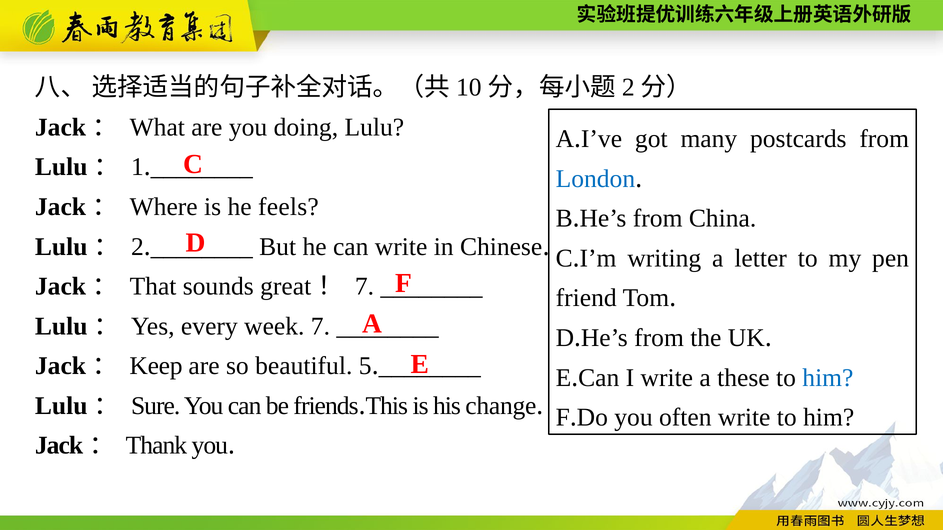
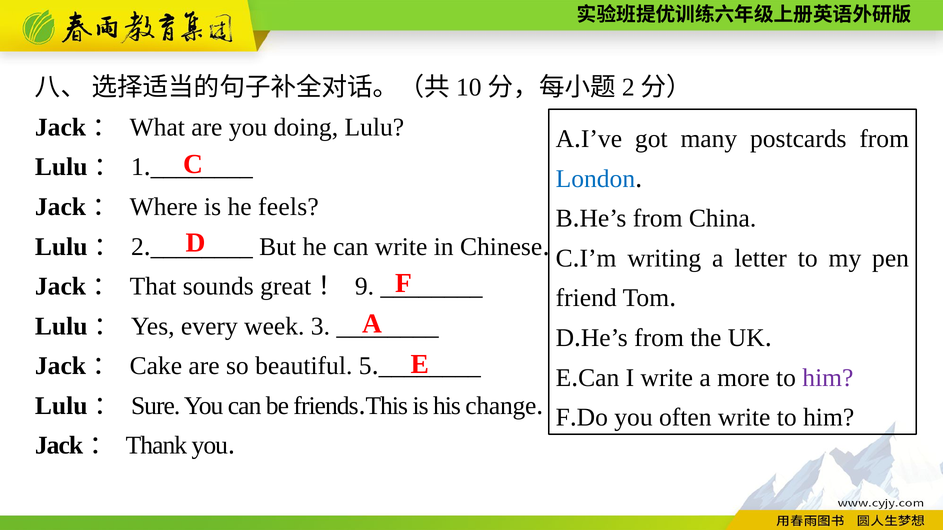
great！ 7: 7 -> 9
week 7: 7 -> 3
Keep: Keep -> Cake
these: these -> more
him at (828, 378) colour: blue -> purple
